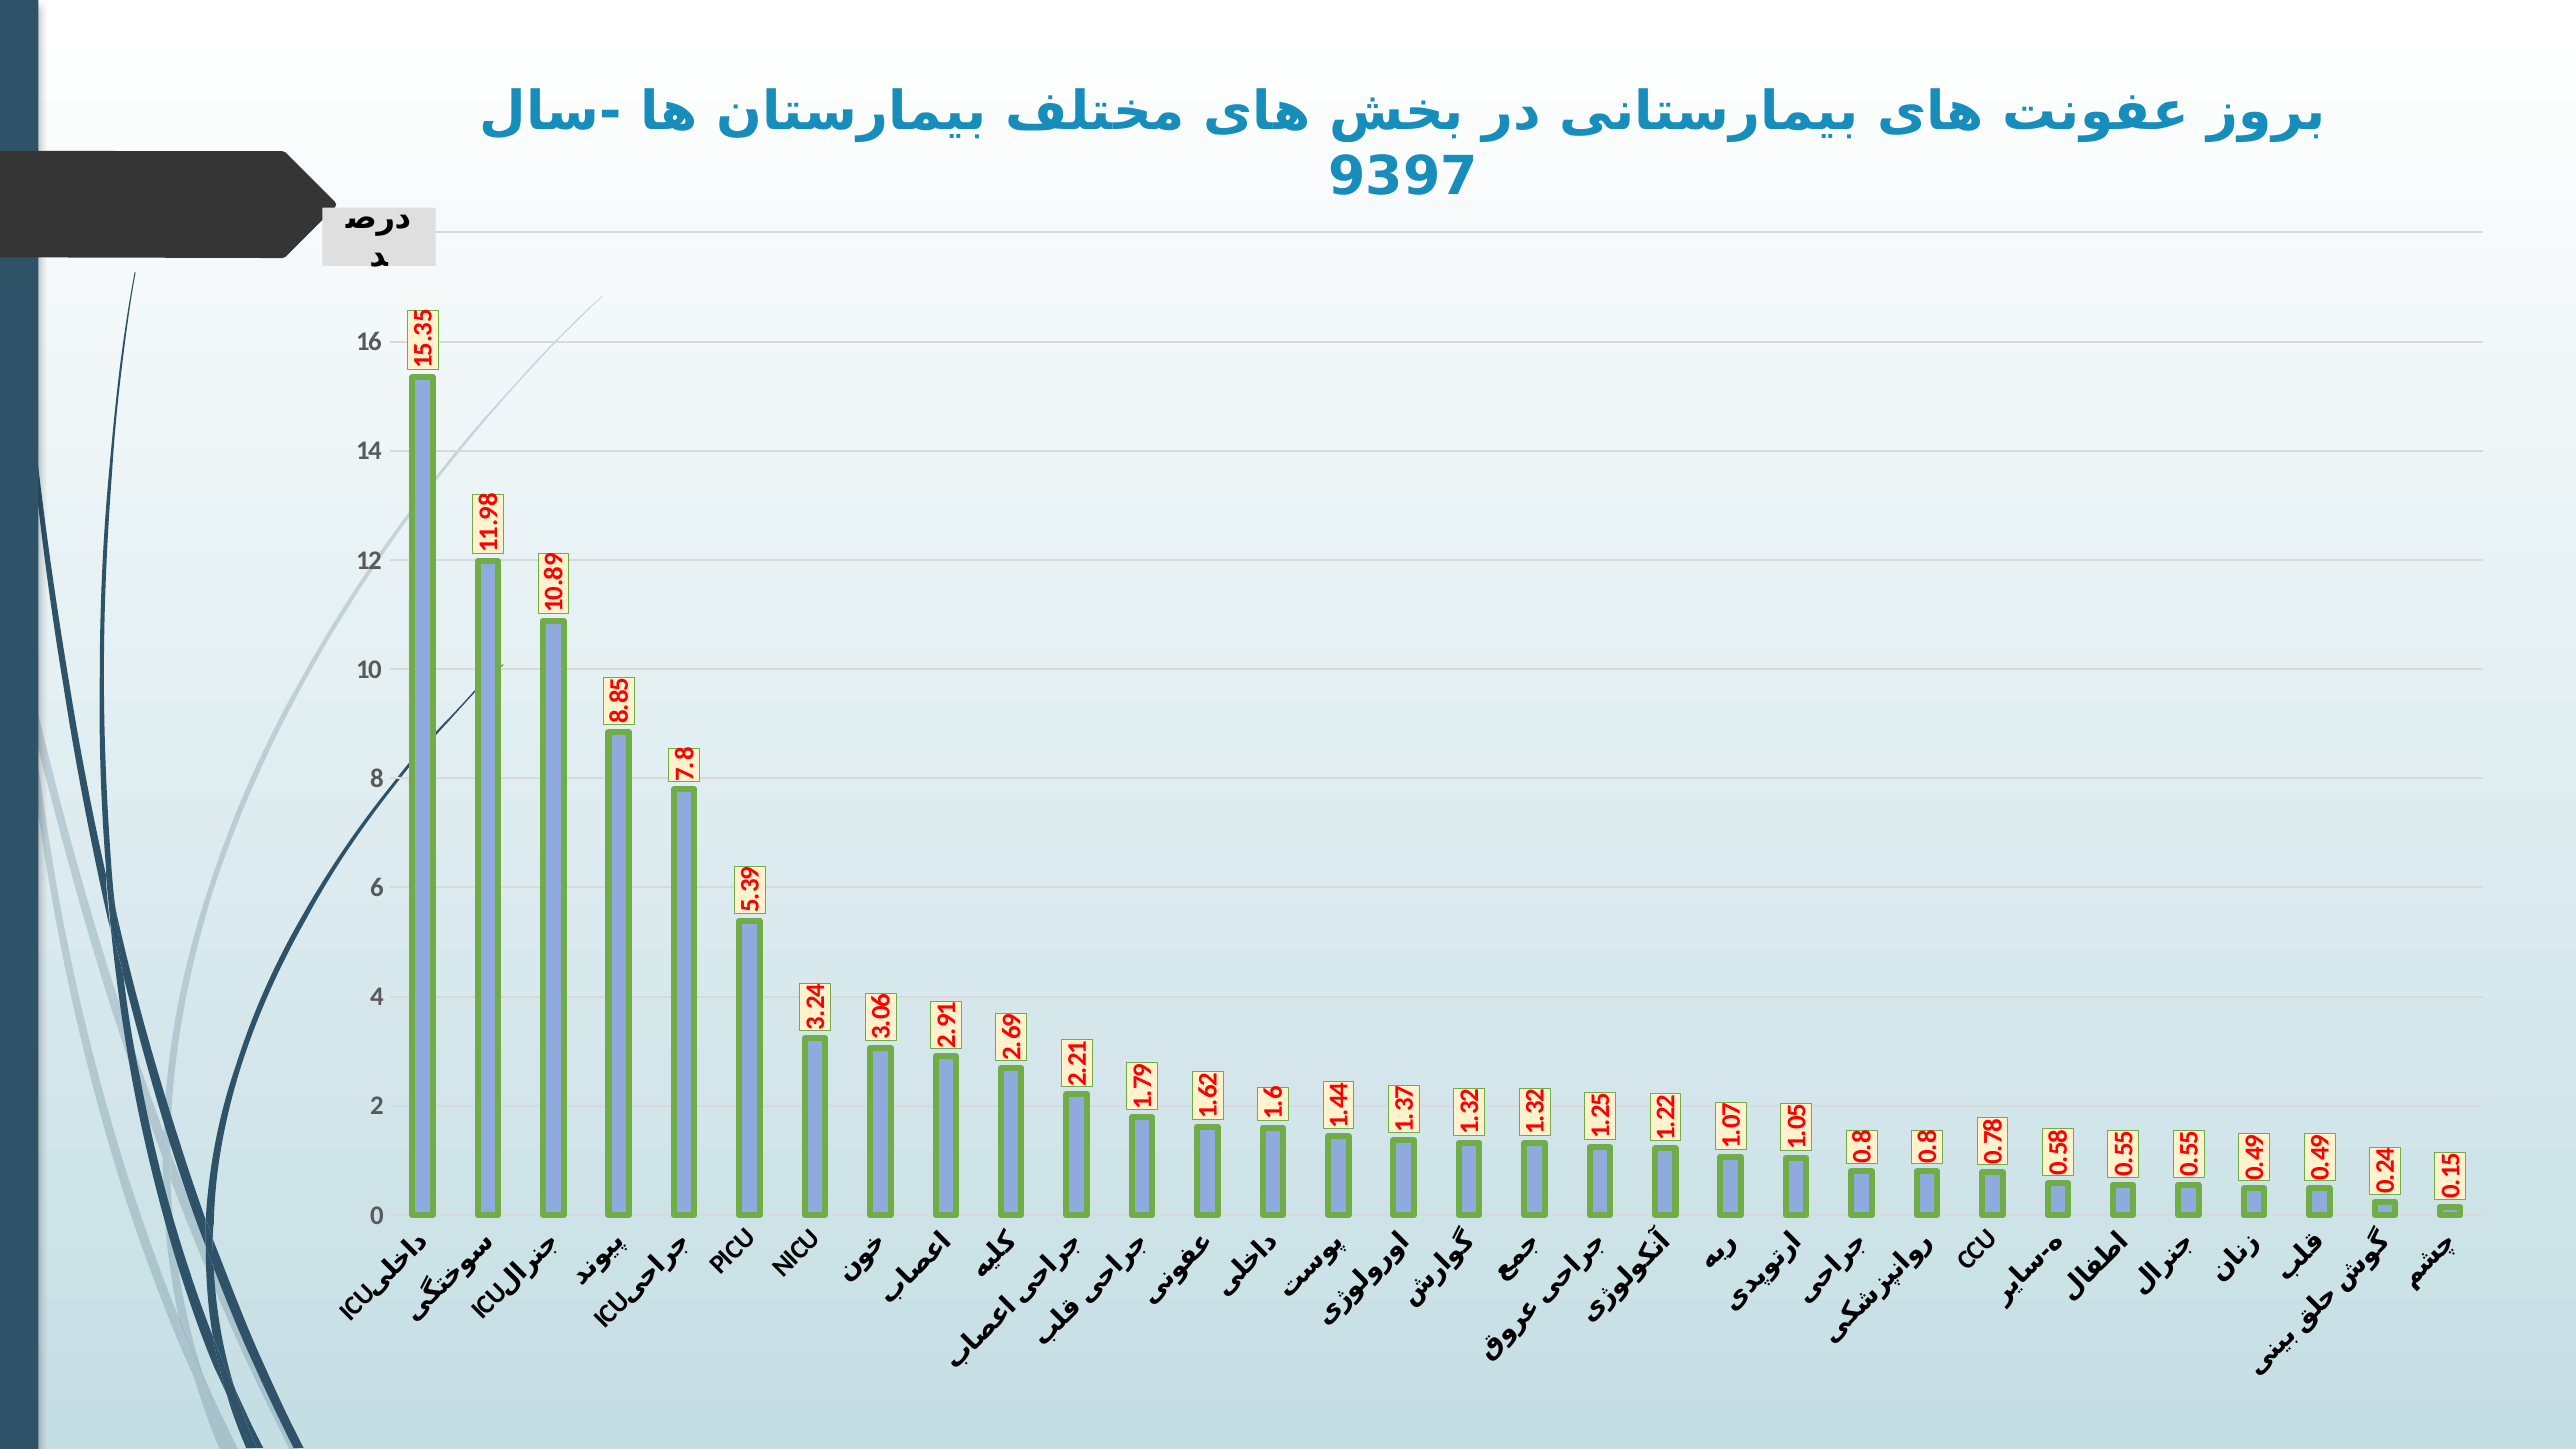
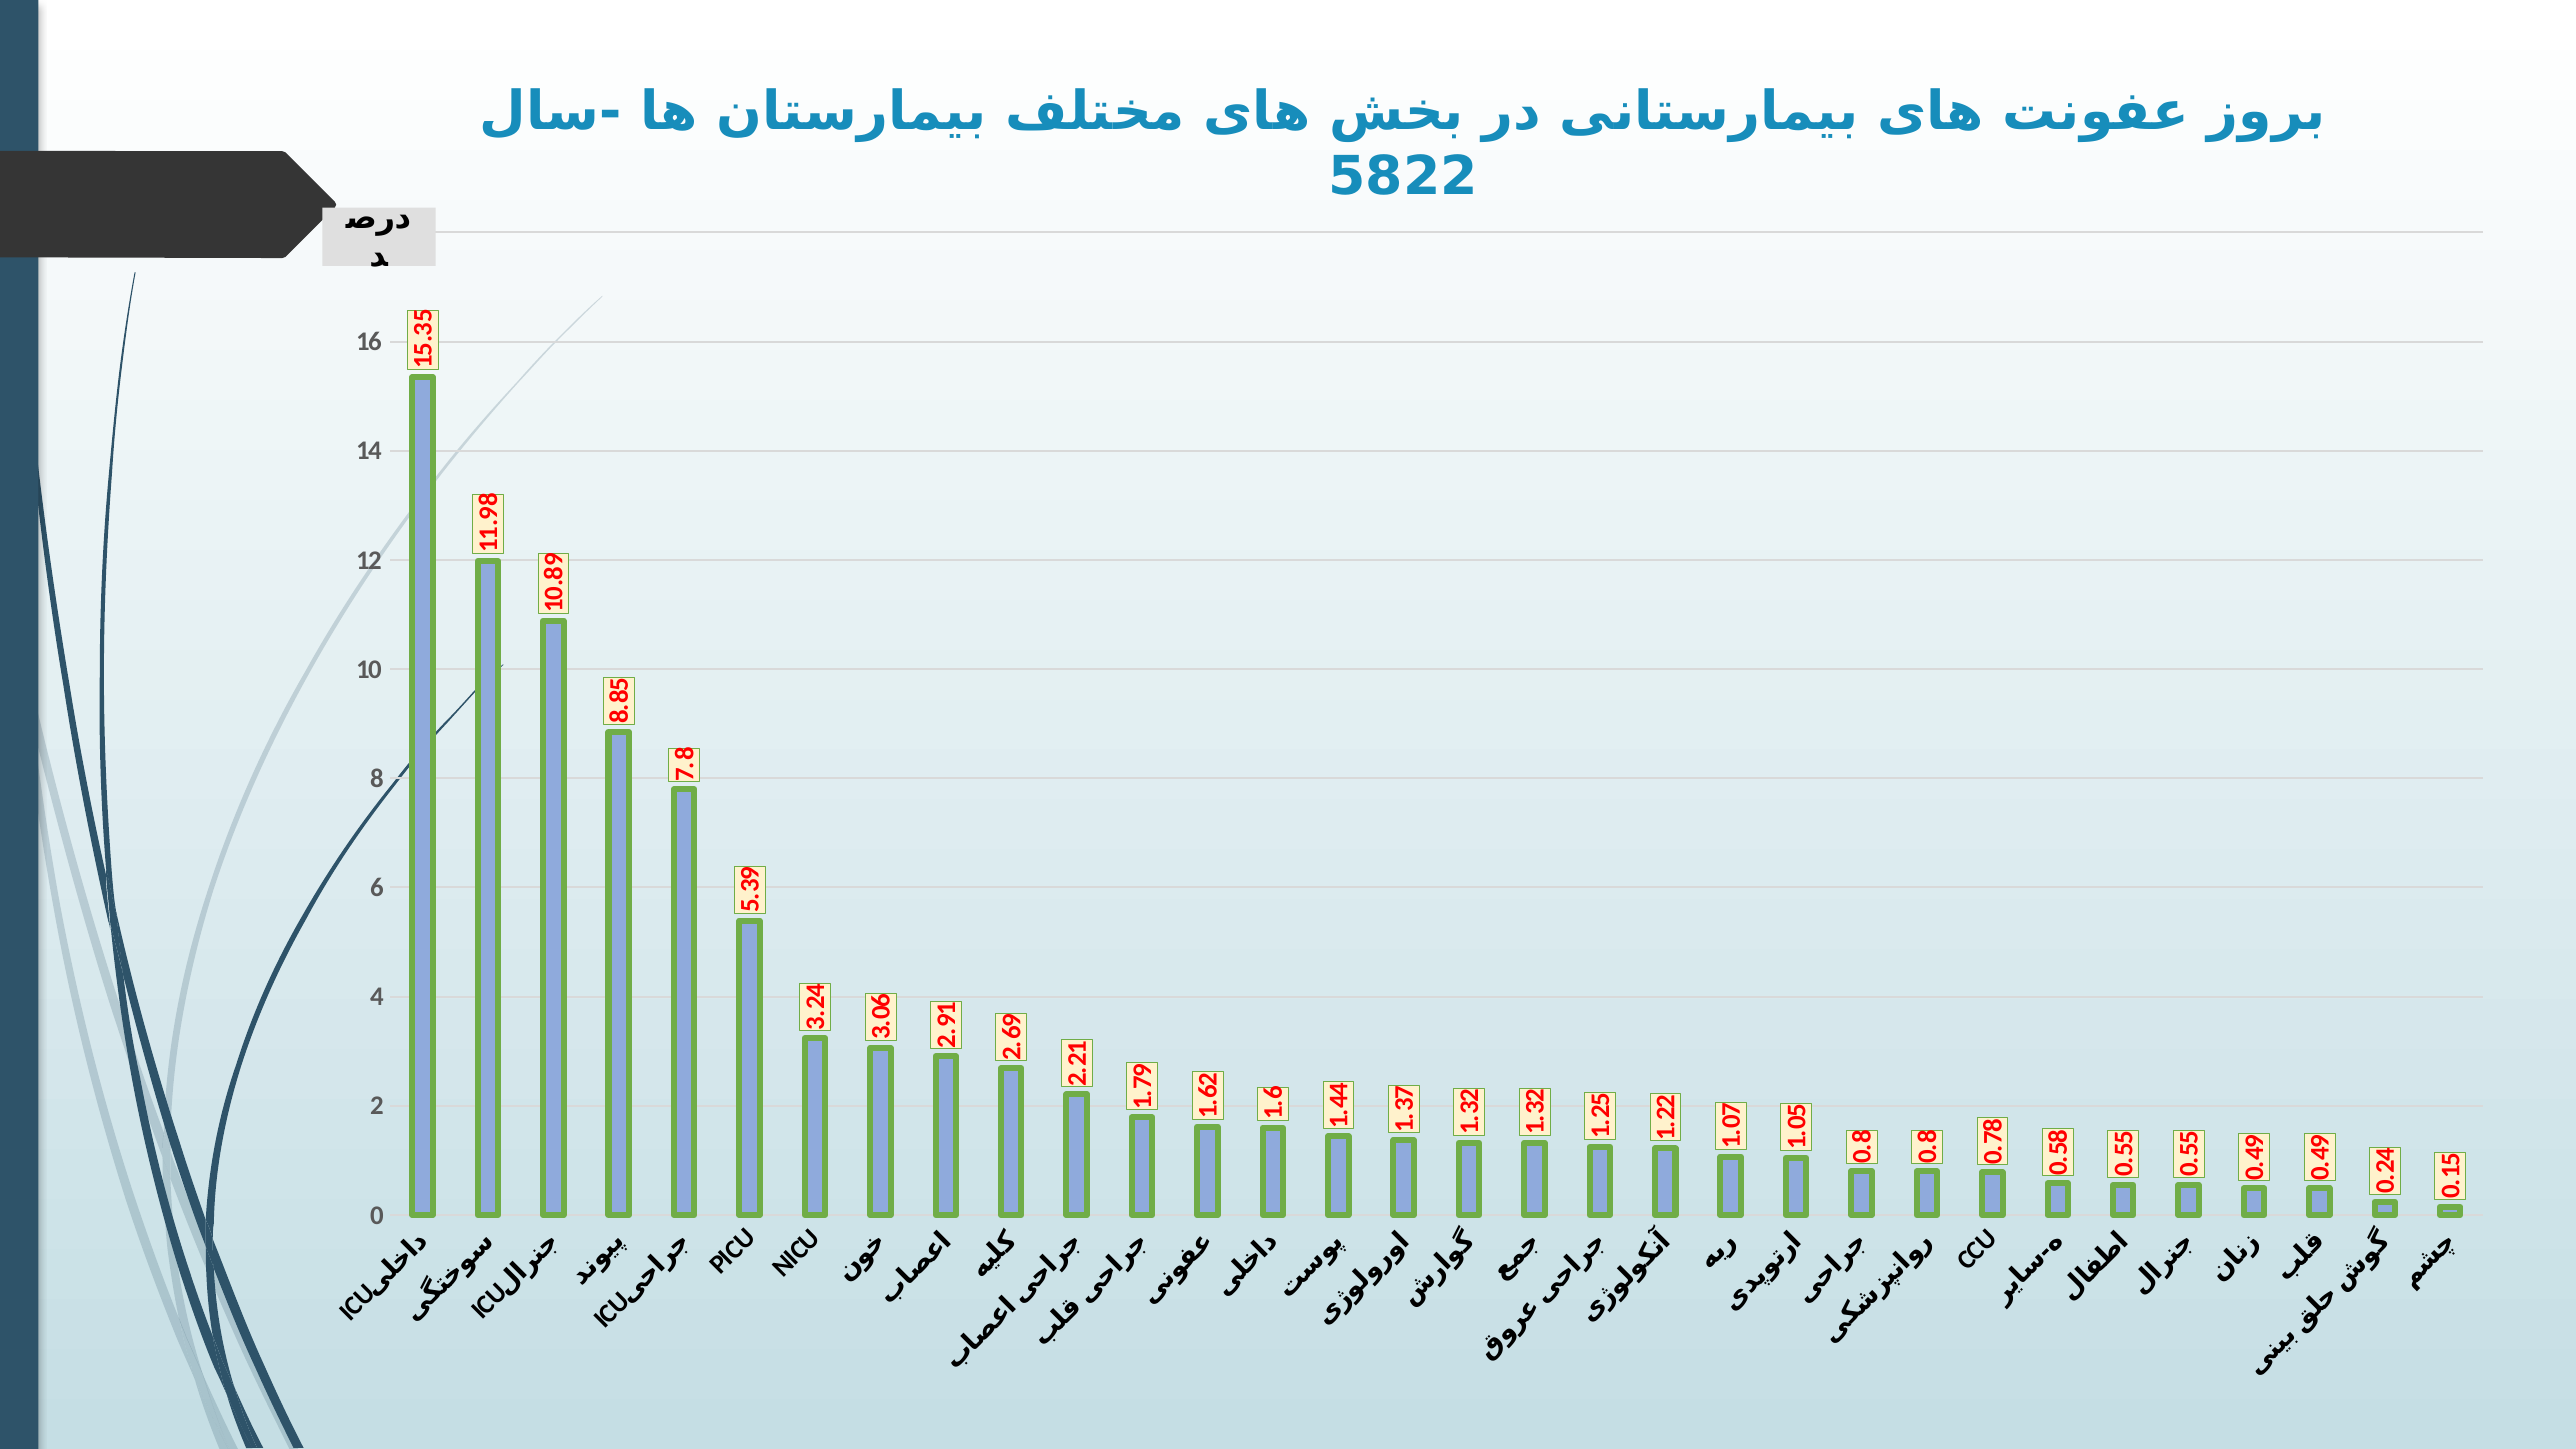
9397: 9397 -> 5822
